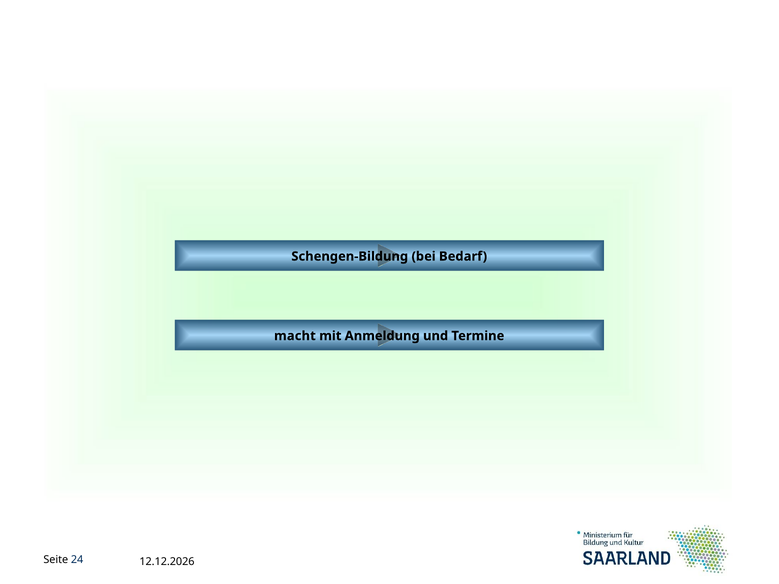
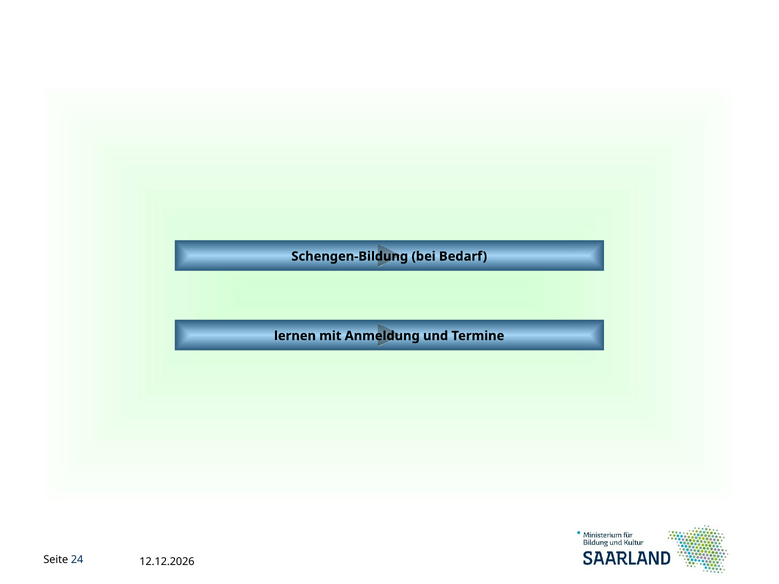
macht: macht -> lernen
